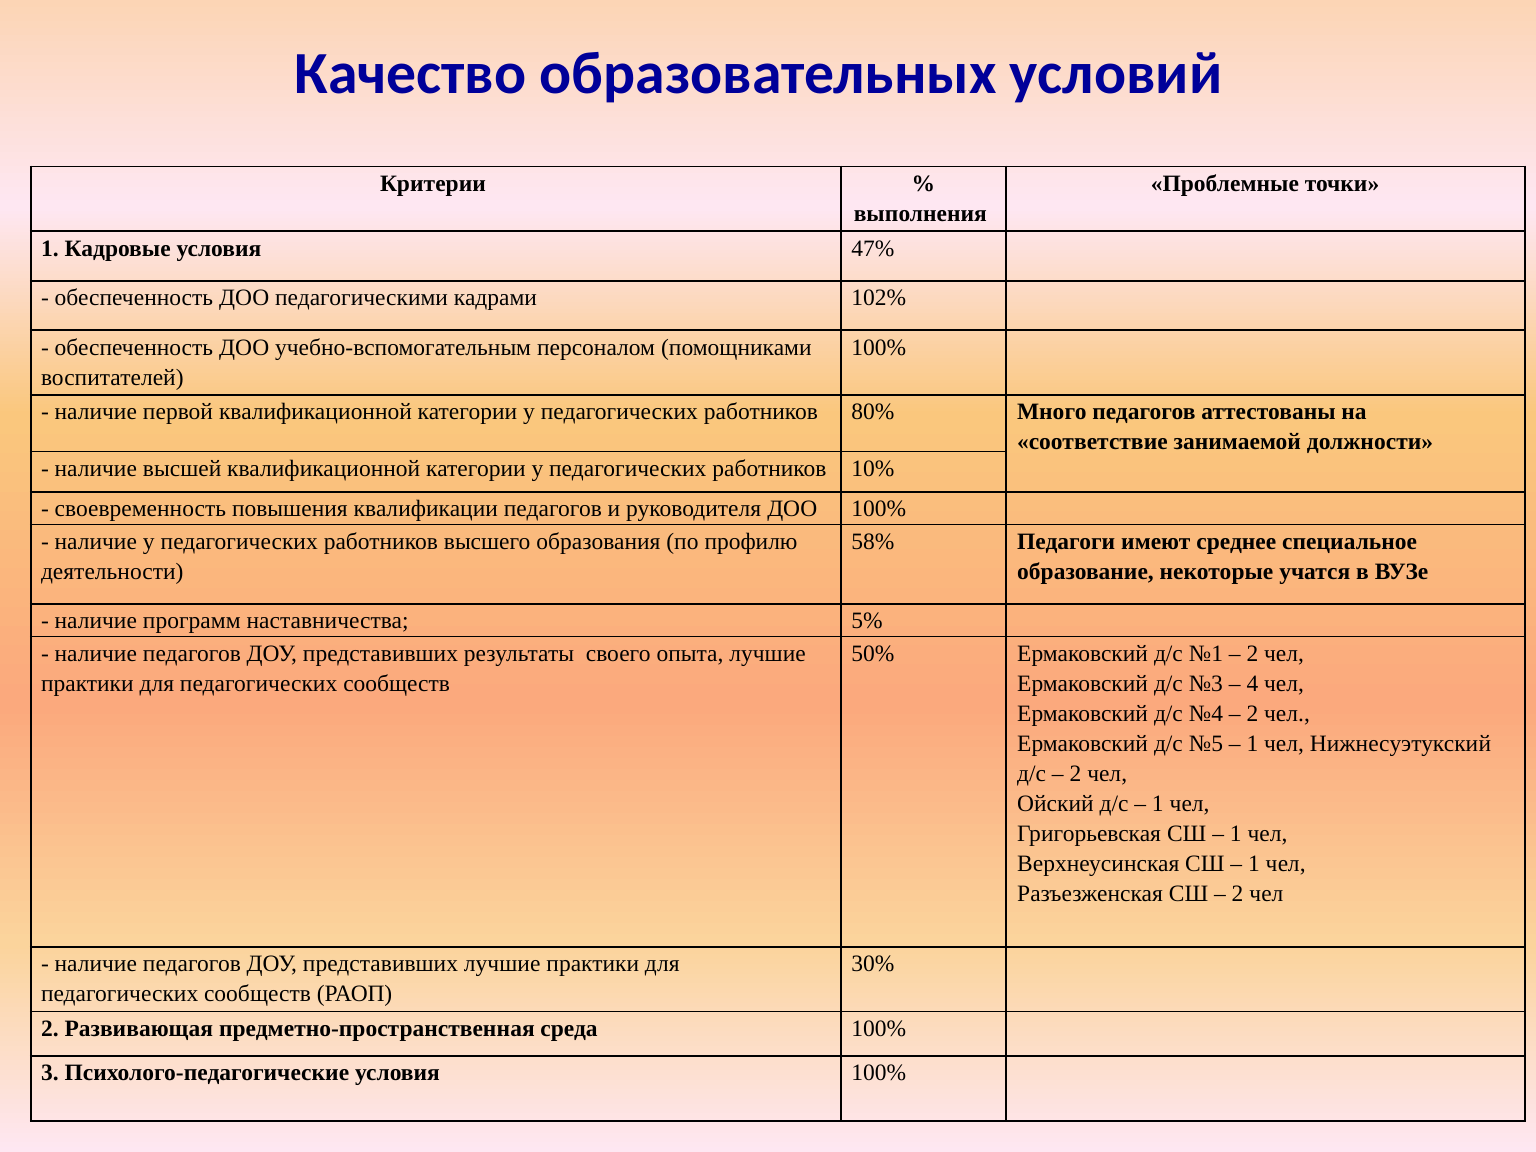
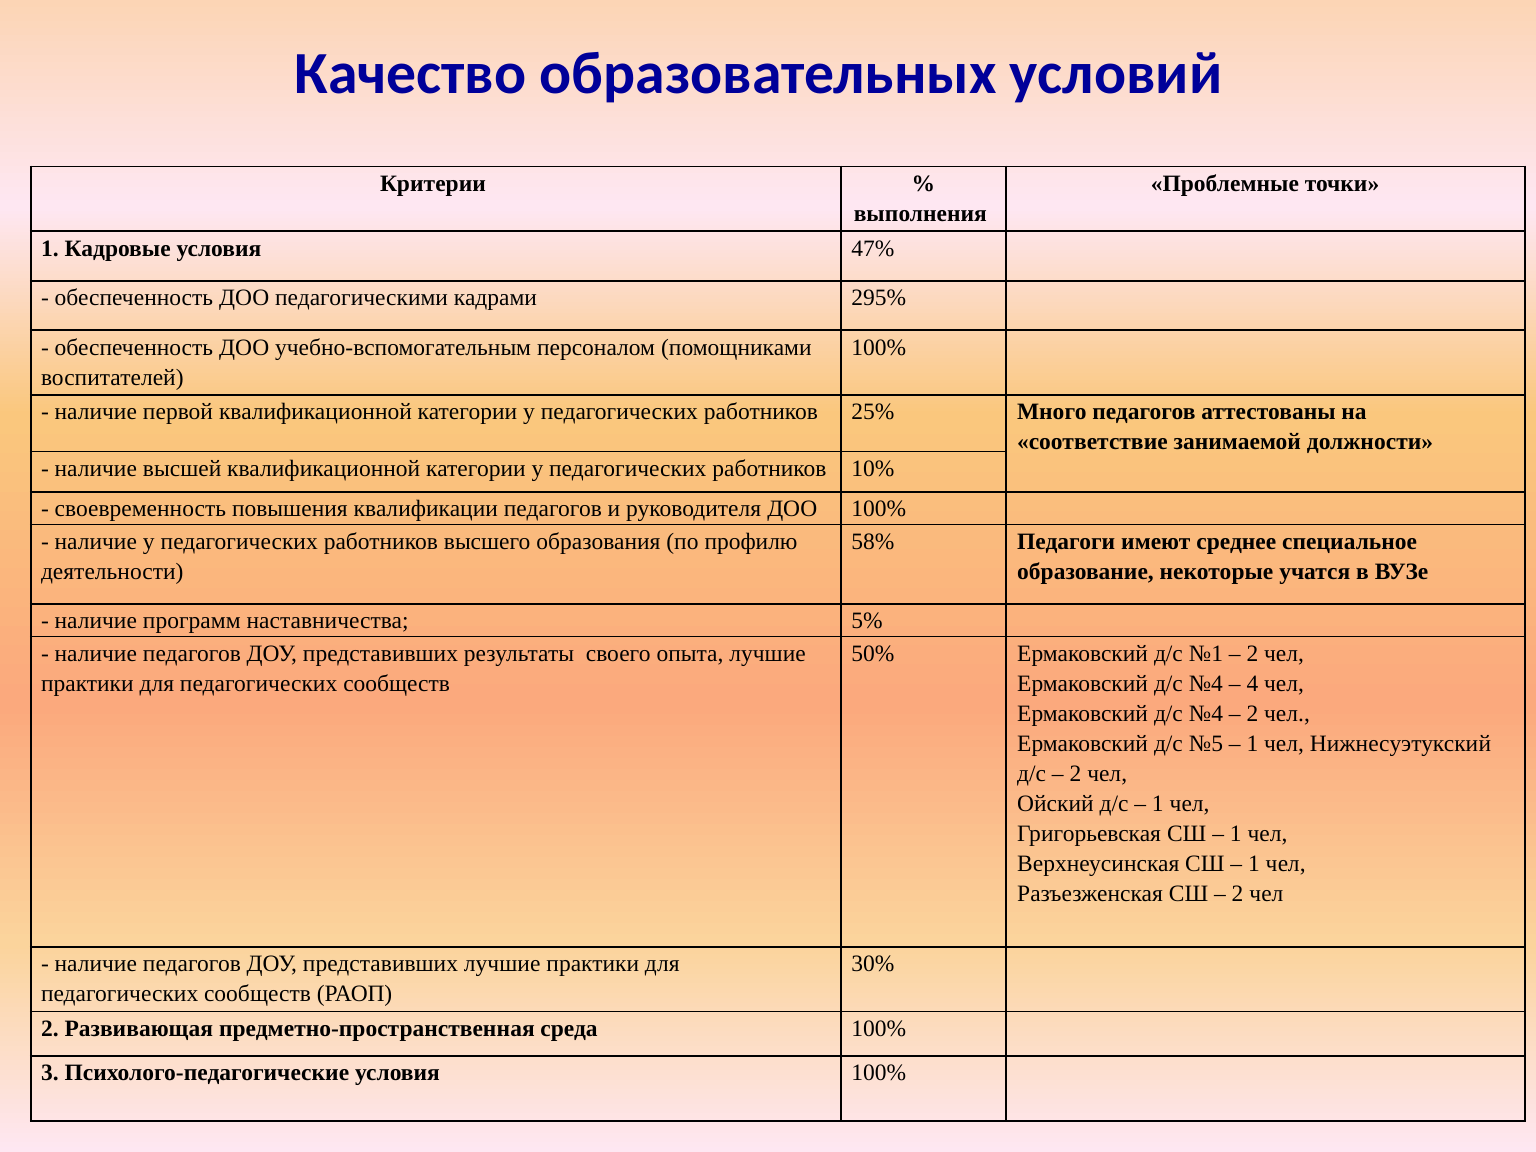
102%: 102% -> 295%
80%: 80% -> 25%
№3 at (1206, 684): №3 -> №4
